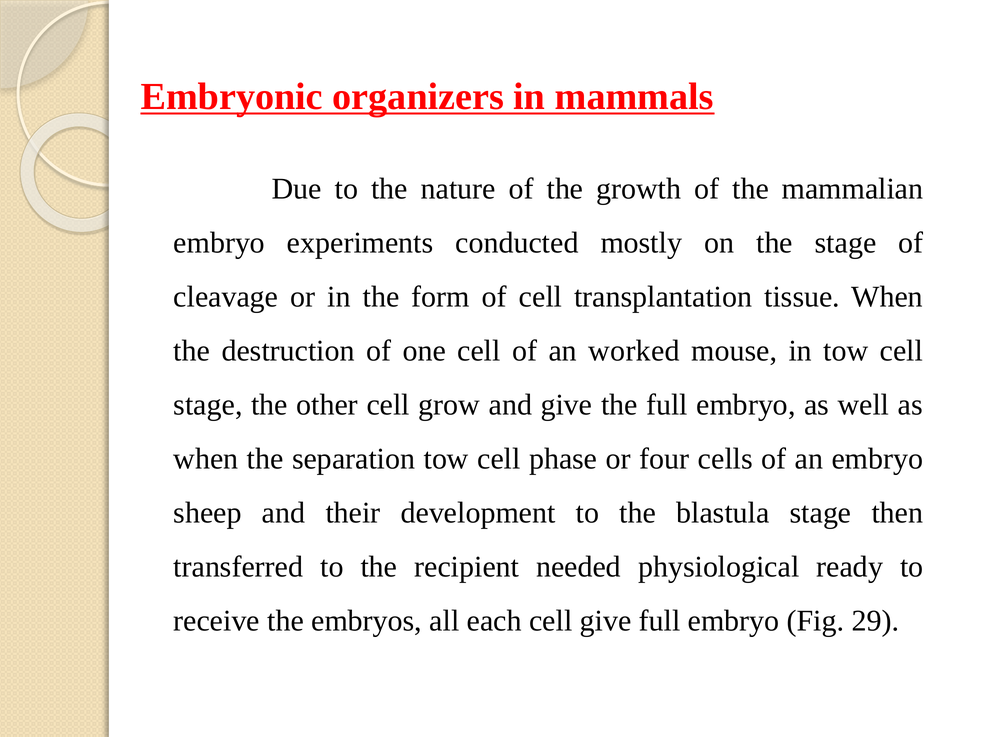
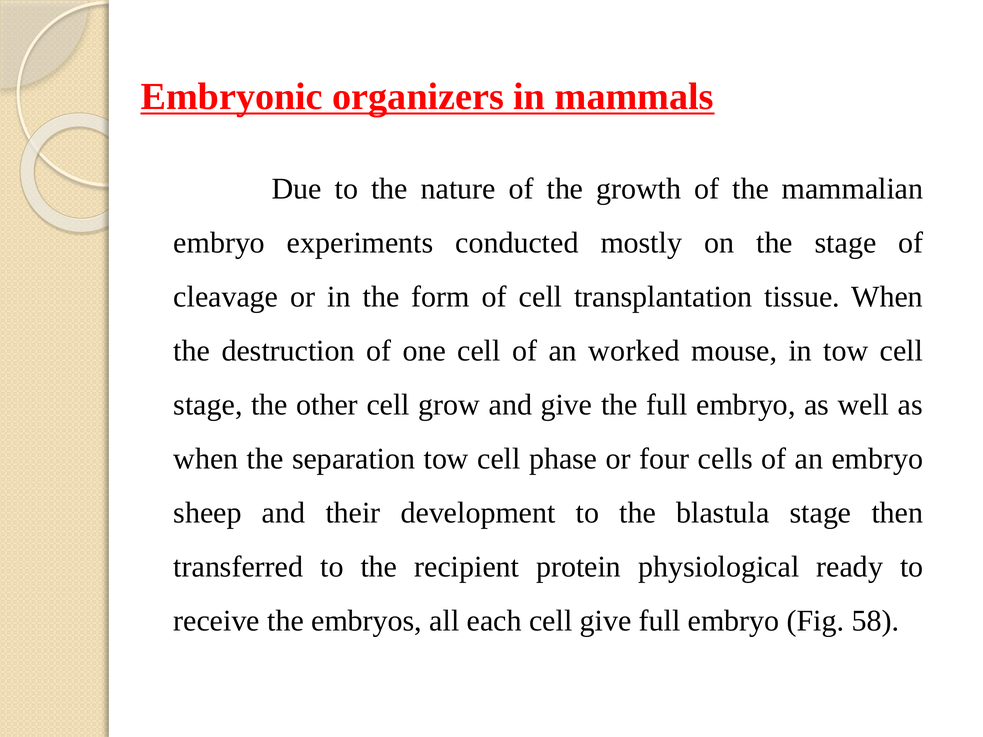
needed: needed -> protein
29: 29 -> 58
